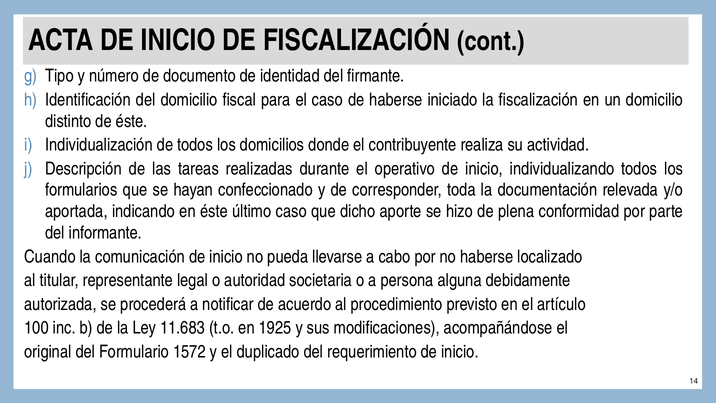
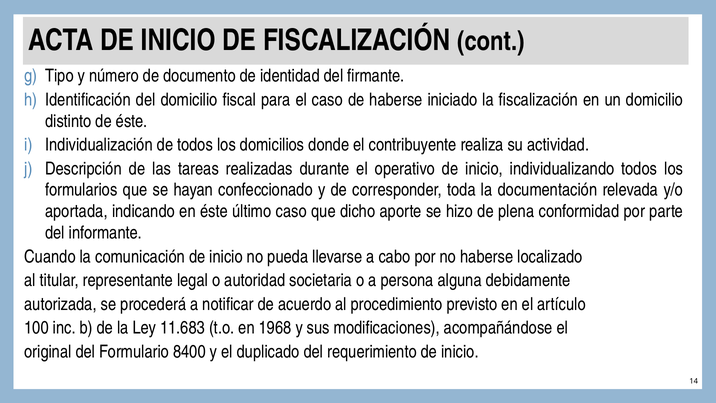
1925: 1925 -> 1968
1572: 1572 -> 8400
